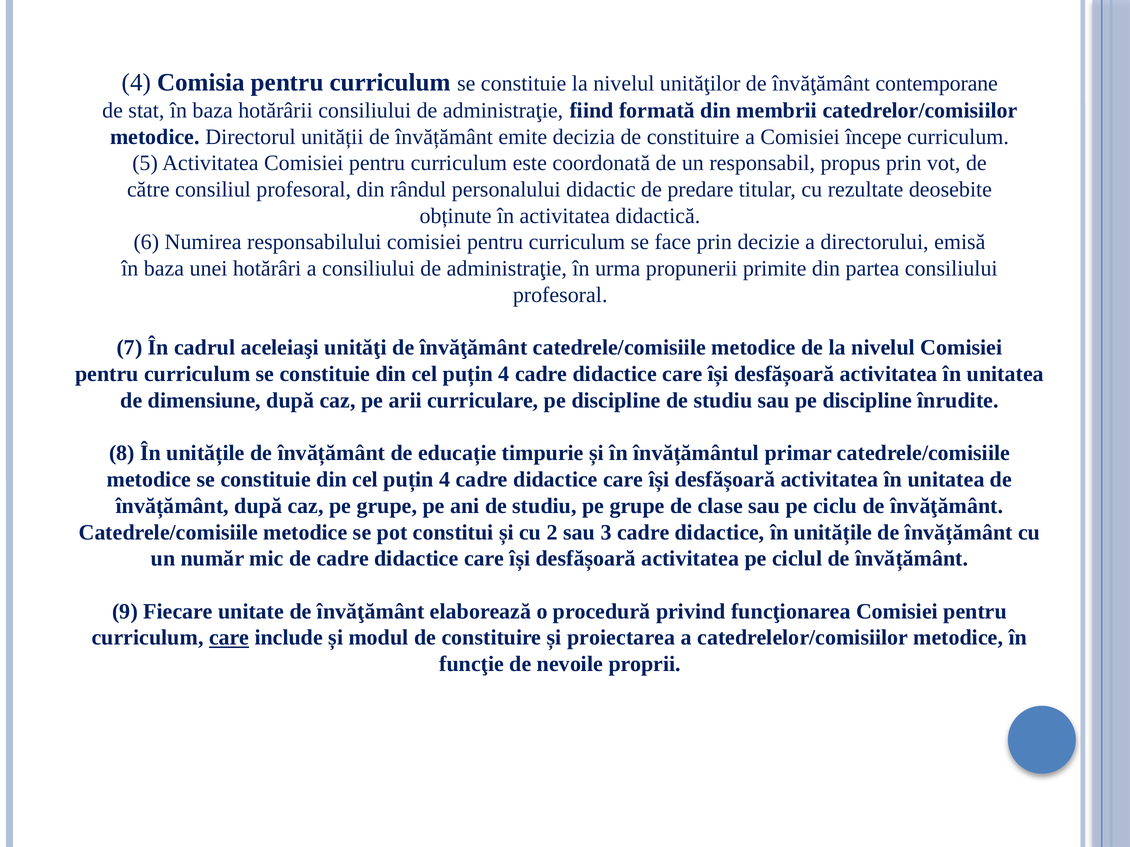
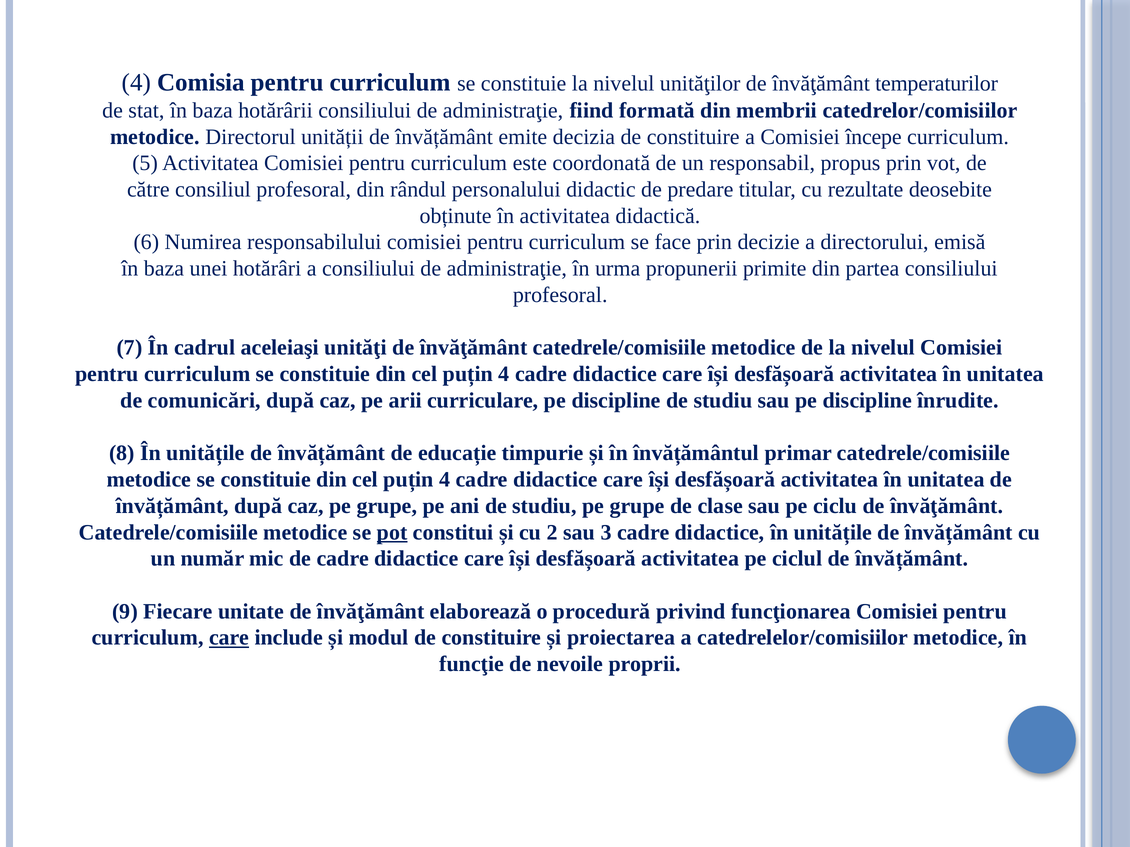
contemporane: contemporane -> temperaturilor
dimensiune: dimensiune -> comunicări
pot underline: none -> present
